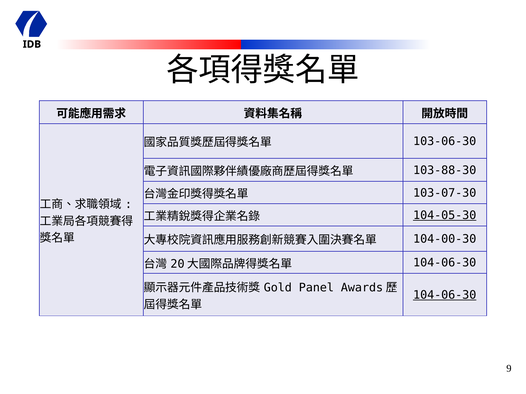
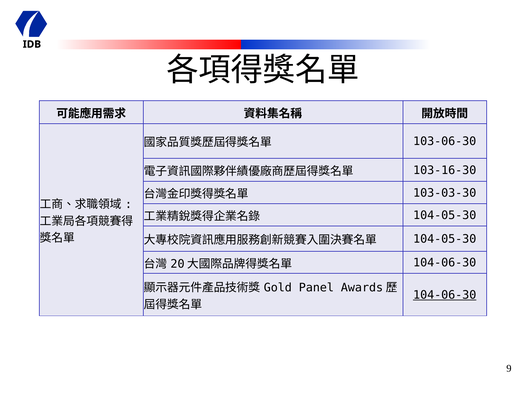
103-88-30: 103-88-30 -> 103-16-30
103-07-30: 103-07-30 -> 103-03-30
104-05-30 at (445, 216) underline: present -> none
104-00-30 at (445, 239): 104-00-30 -> 104-05-30
